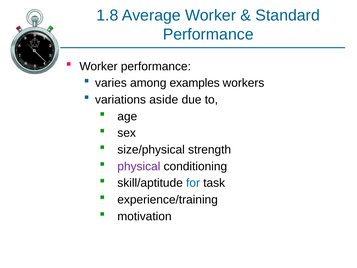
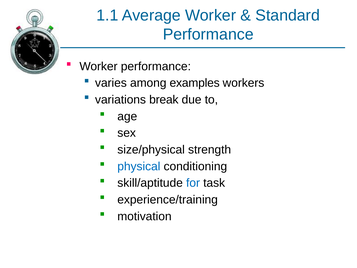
1.8: 1.8 -> 1.1
aside: aside -> break
physical colour: purple -> blue
